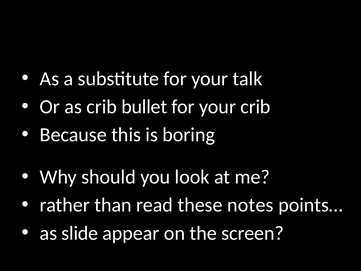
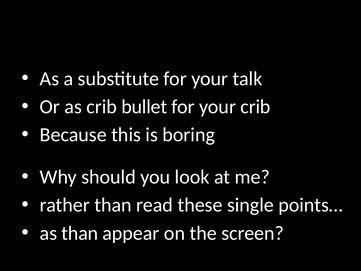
notes: notes -> single
as slide: slide -> than
